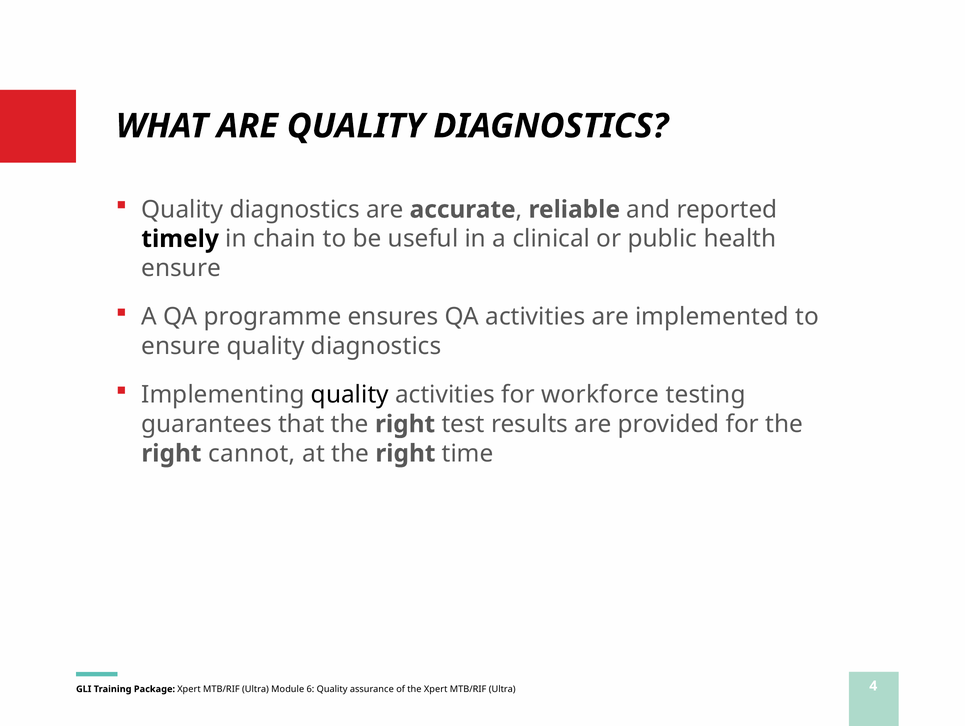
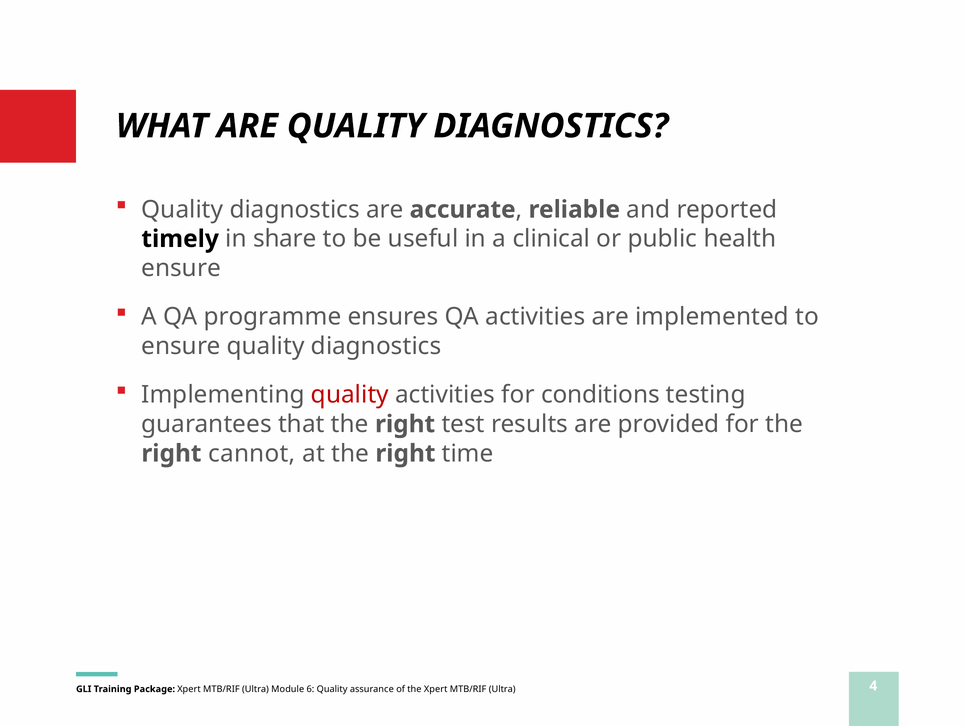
chain: chain -> share
quality at (350, 395) colour: black -> red
workforce: workforce -> conditions
